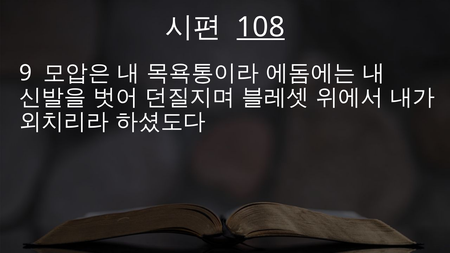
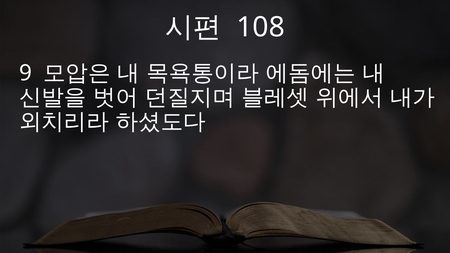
108 underline: present -> none
